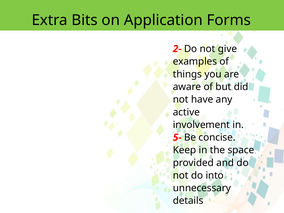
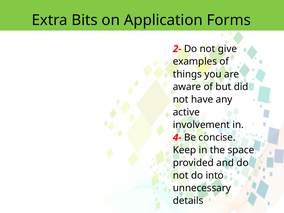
5-: 5- -> 4-
